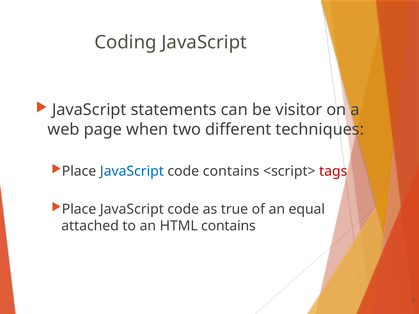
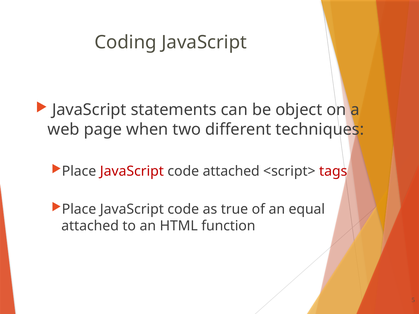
visitor: visitor -> object
JavaScript at (132, 171) colour: blue -> red
code contains: contains -> attached
HTML contains: contains -> function
